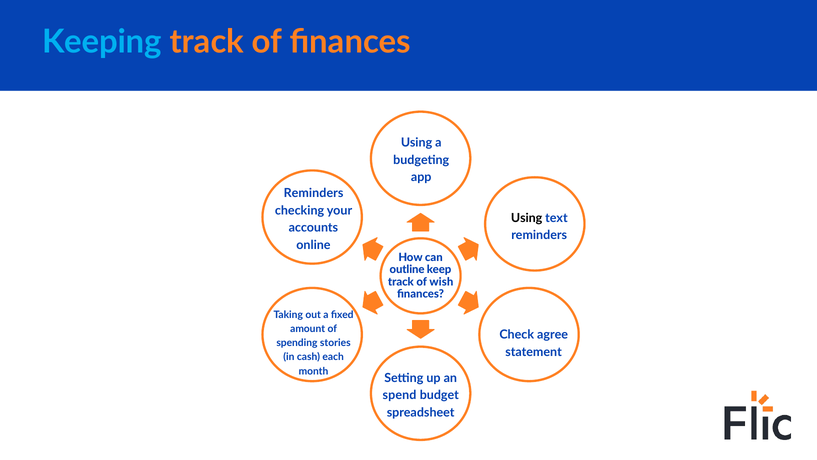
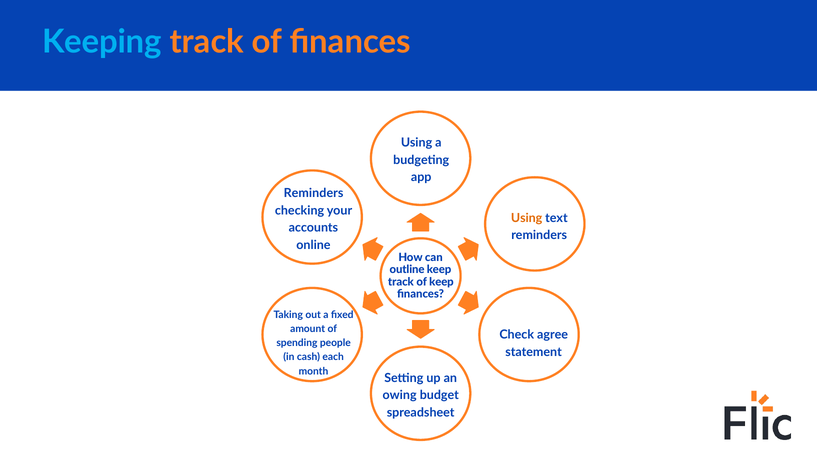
Using at (527, 218) colour: black -> orange
of wish: wish -> keep
stories: stories -> people
spend: spend -> owing
